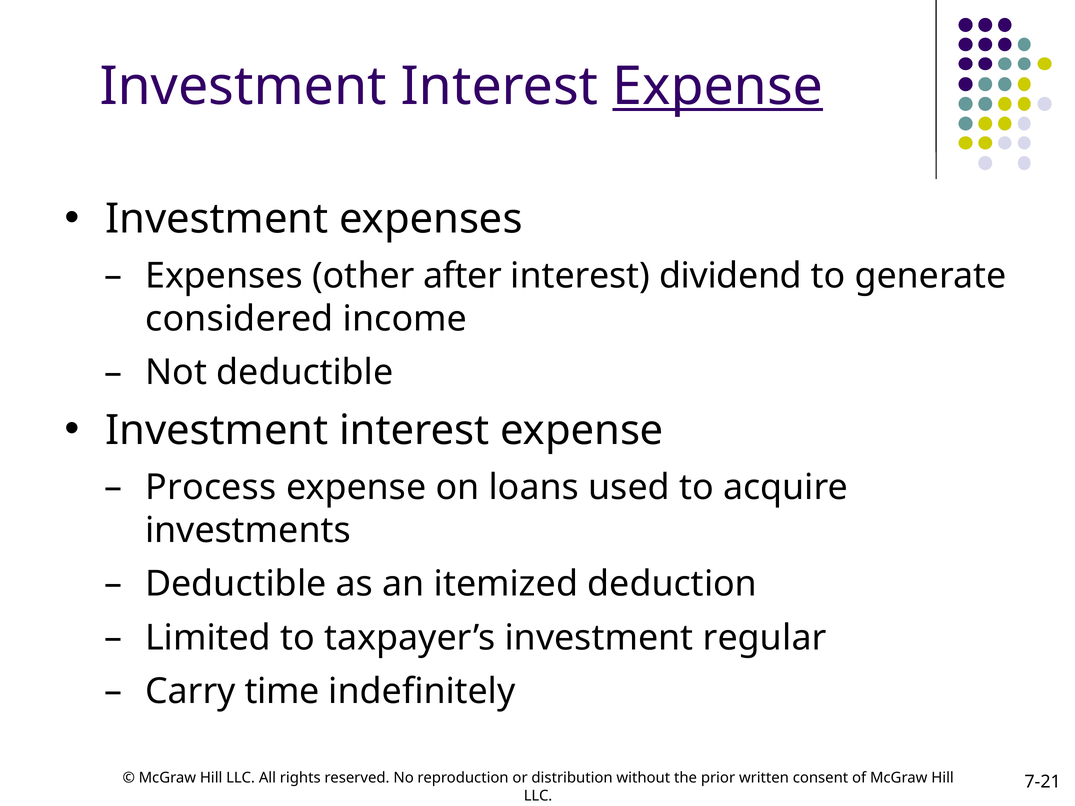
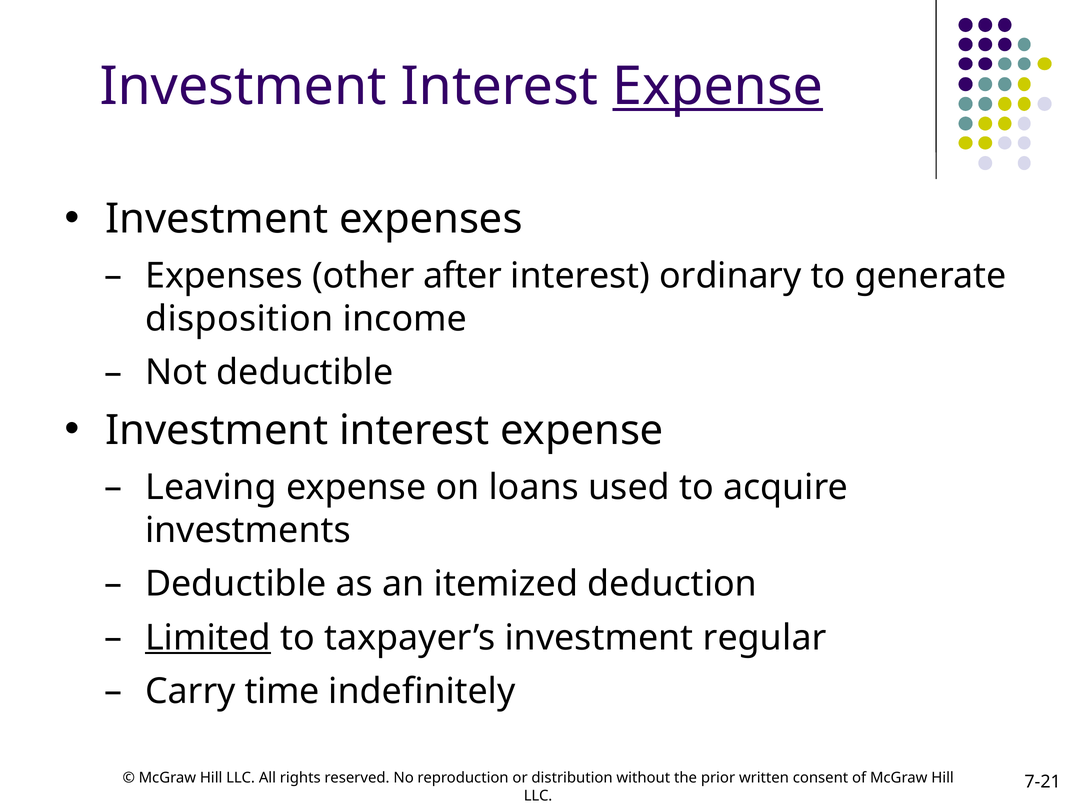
dividend: dividend -> ordinary
considered: considered -> disposition
Process: Process -> Leaving
Limited underline: none -> present
